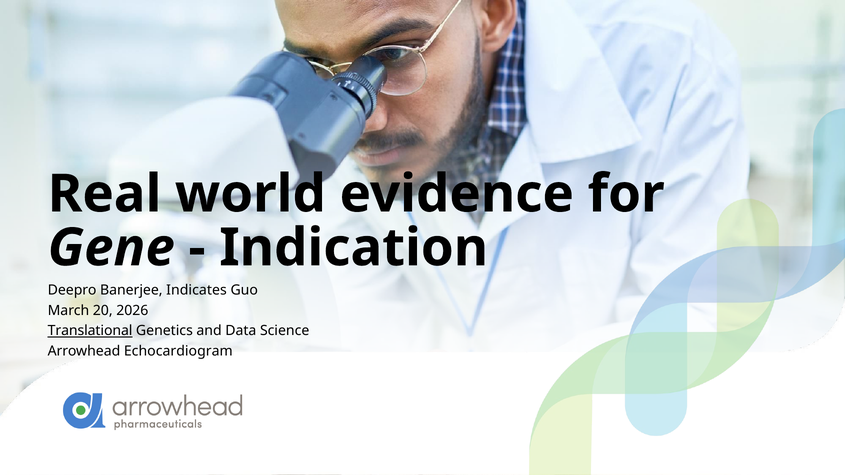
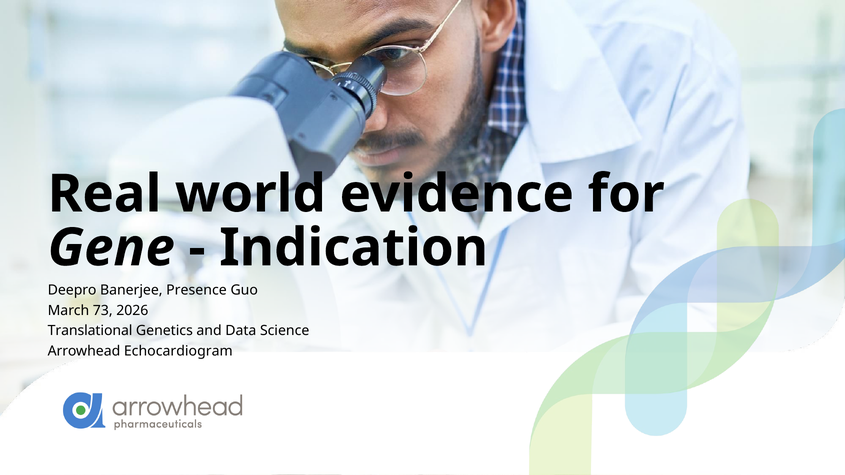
Indicates: Indicates -> Presence
20: 20 -> 73
Translational underline: present -> none
